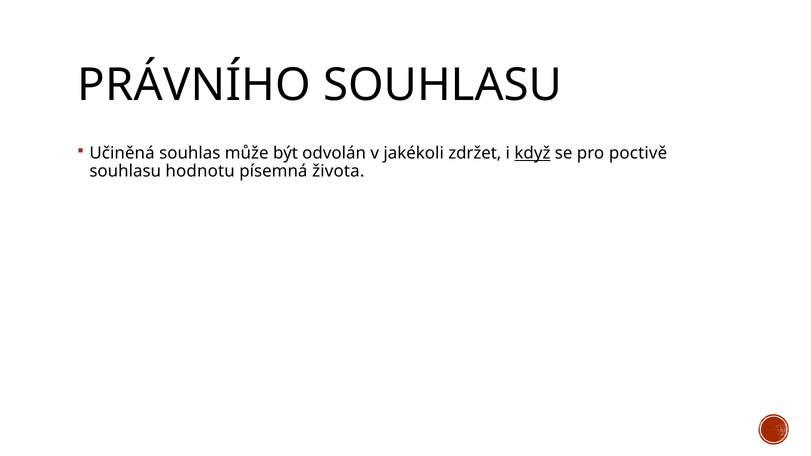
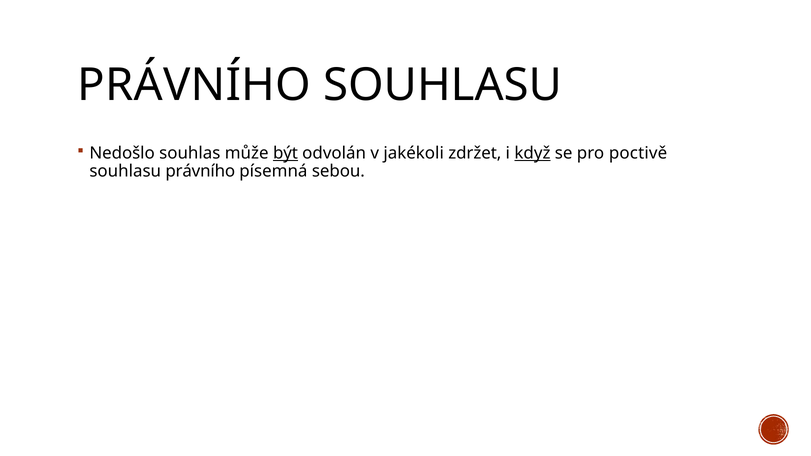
Učiněná: Učiněná -> Nedošlo
být underline: none -> present
souhlasu hodnotu: hodnotu -> právního
života: života -> sebou
